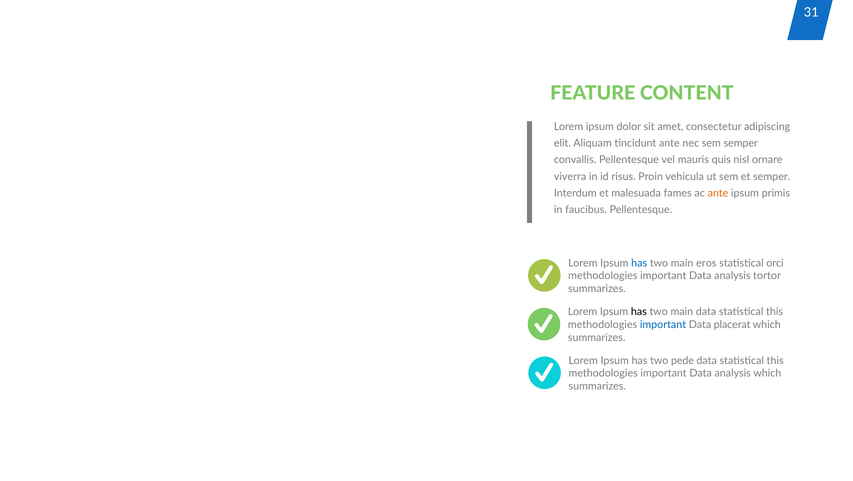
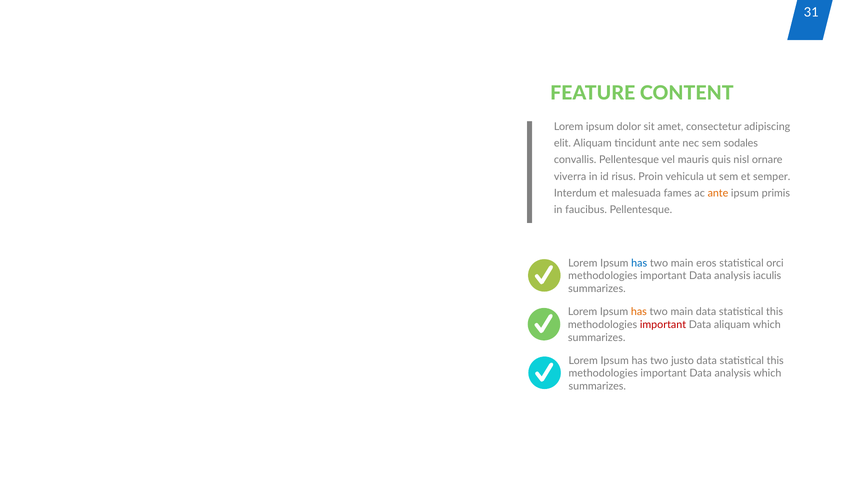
sem semper: semper -> sodales
tortor: tortor -> iaculis
has at (639, 312) colour: black -> orange
important at (663, 325) colour: blue -> red
Data placerat: placerat -> aliquam
pede: pede -> justo
